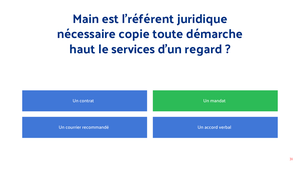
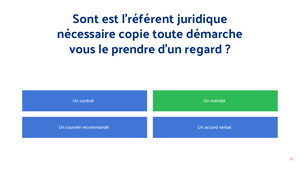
Main: Main -> Sont
haut: haut -> vous
services: services -> prendre
